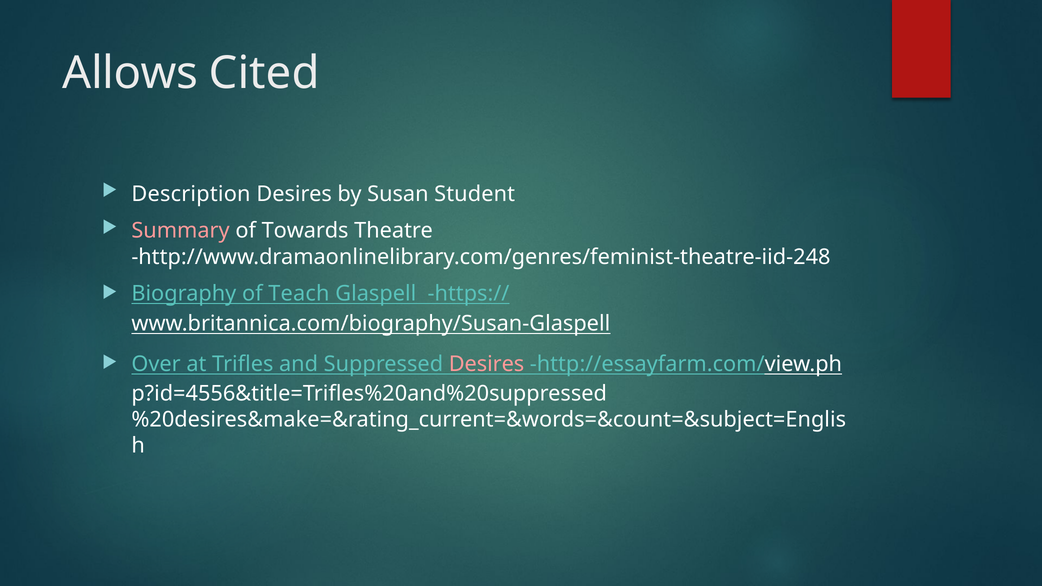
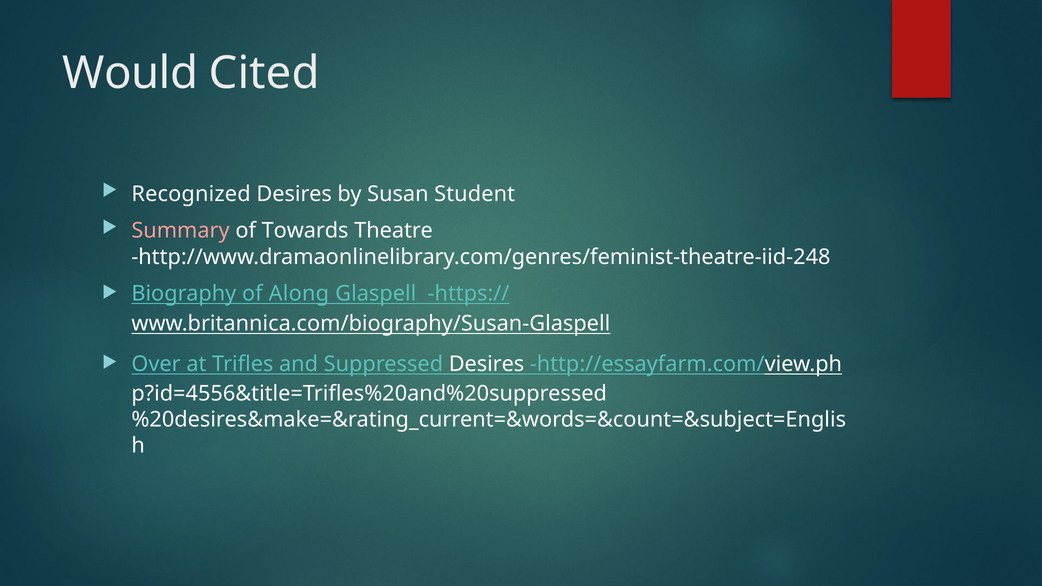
Allows: Allows -> Would
Description: Description -> Recognized
Teach: Teach -> Along
Desires at (487, 364) colour: pink -> white
